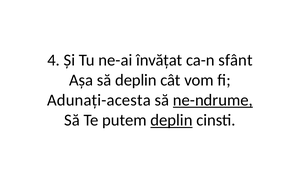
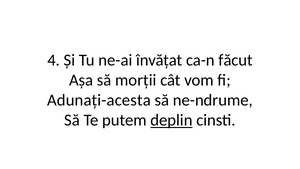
sfânt: sfânt -> făcut
să deplin: deplin -> morții
ne-ndrume underline: present -> none
